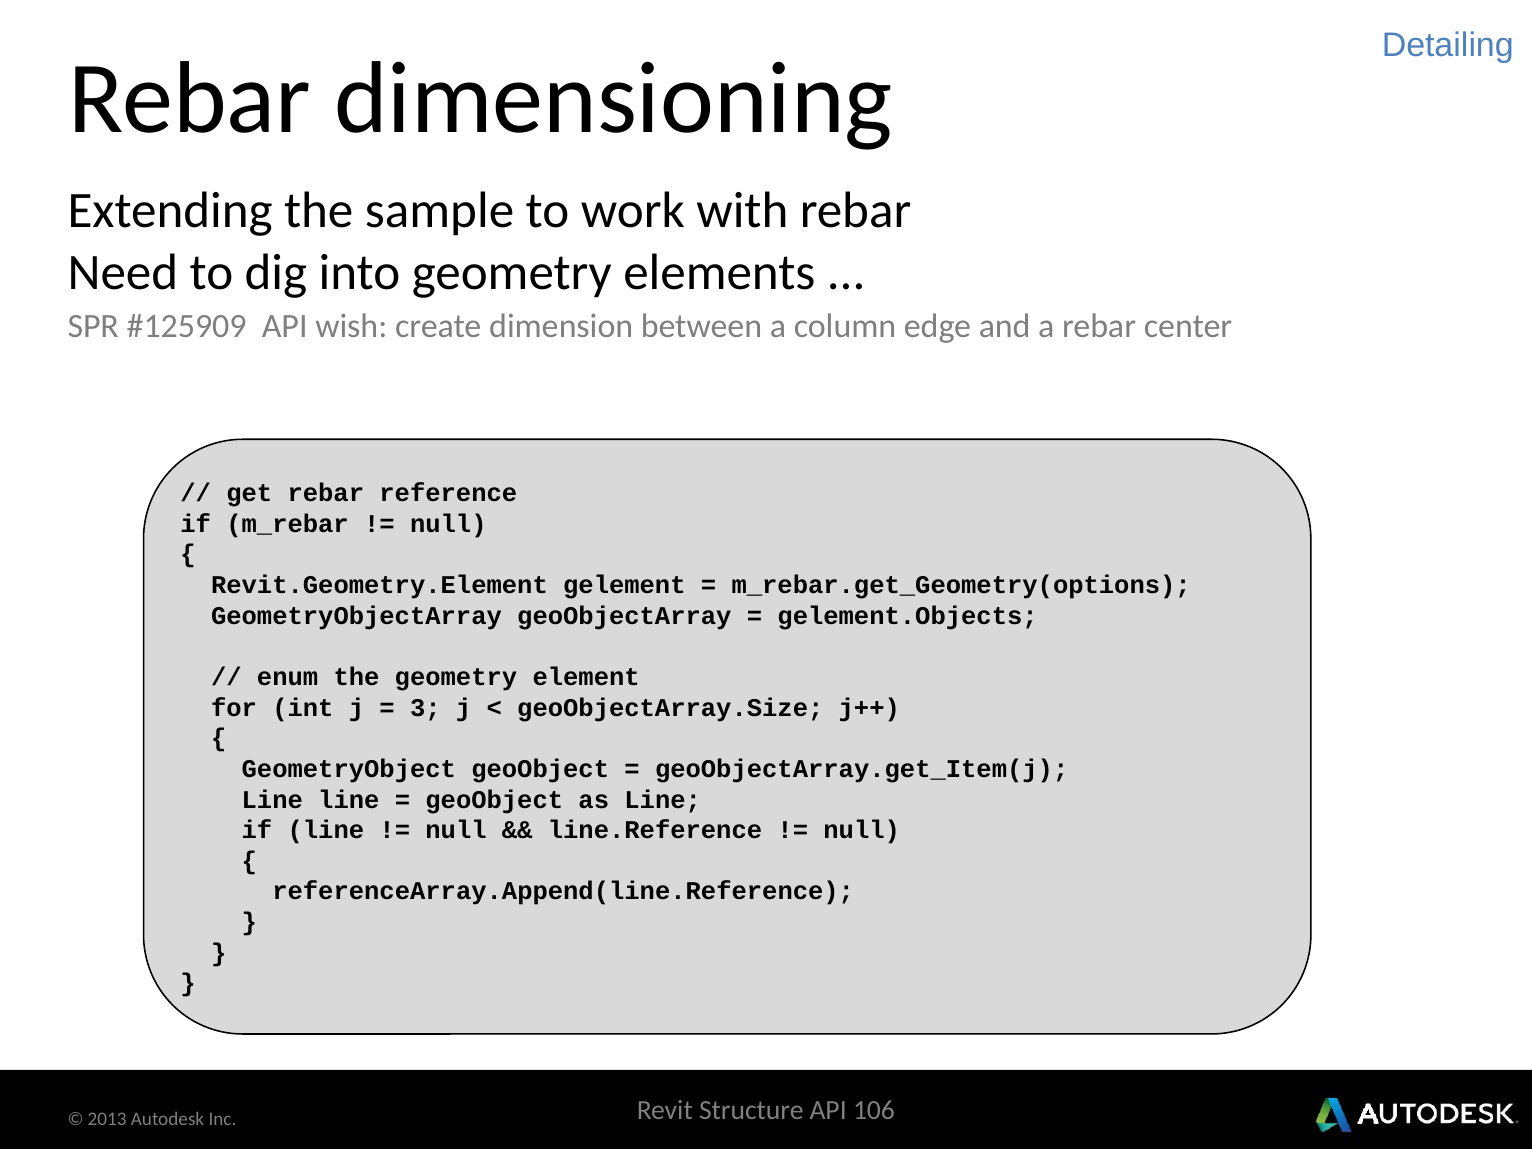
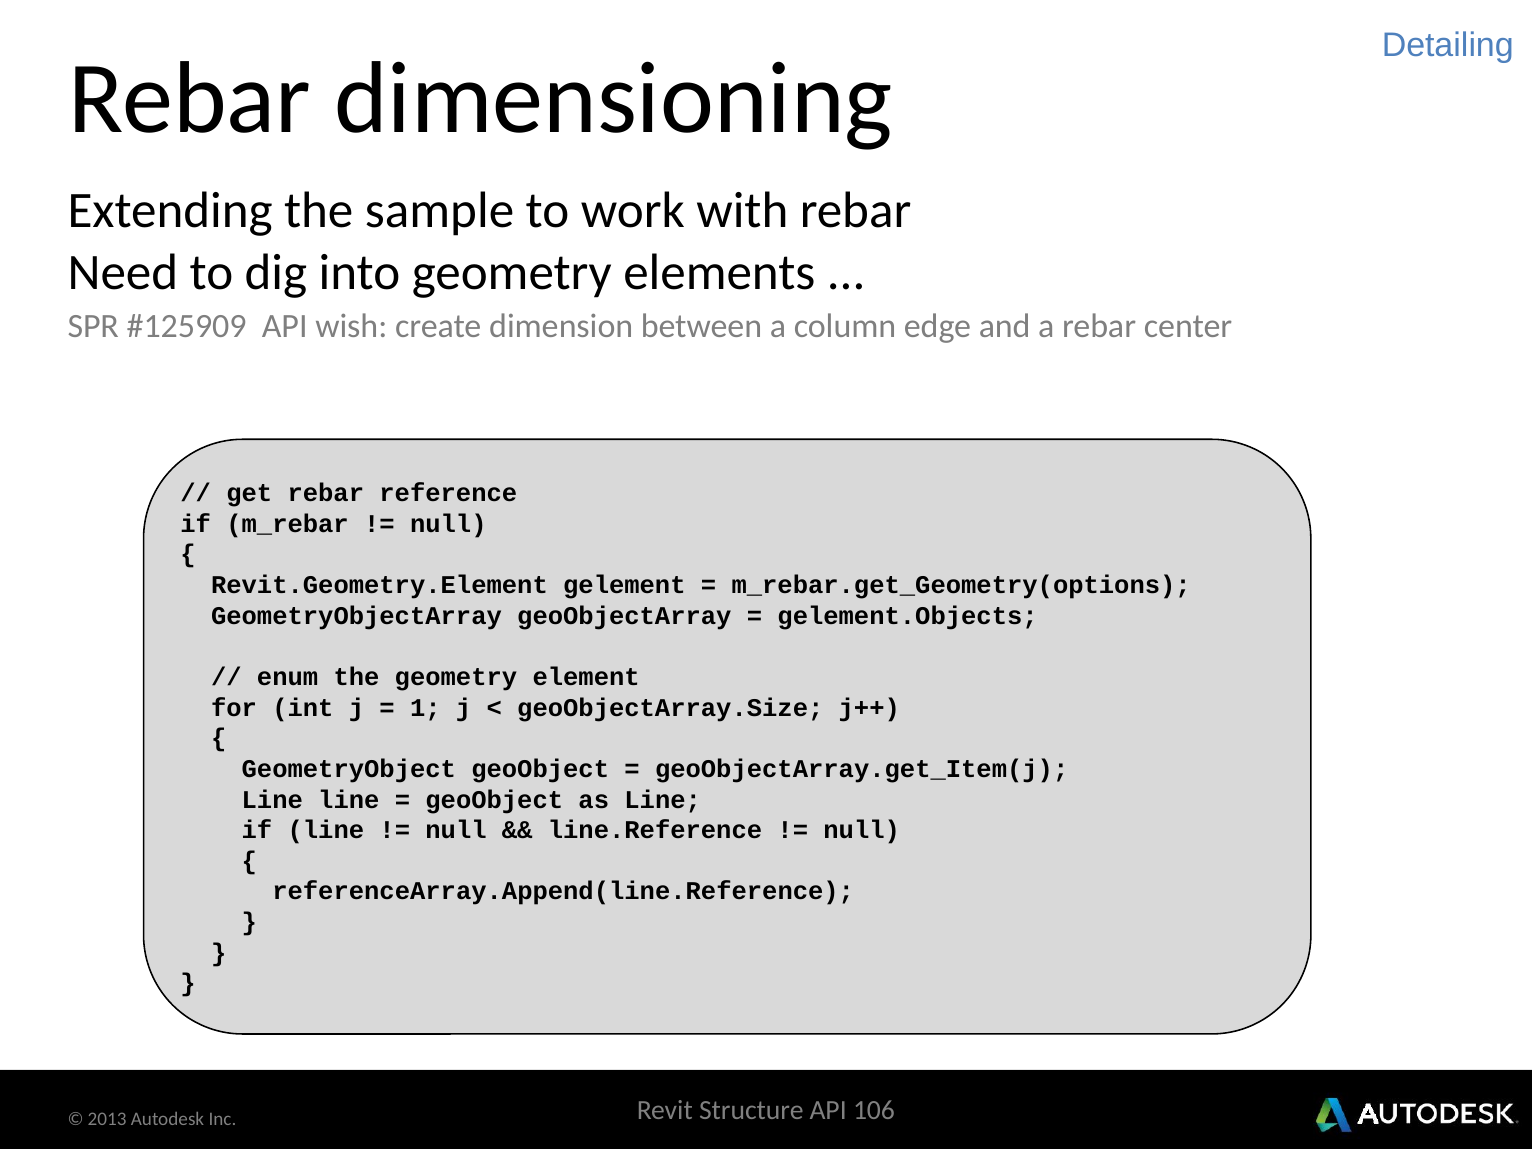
3: 3 -> 1
